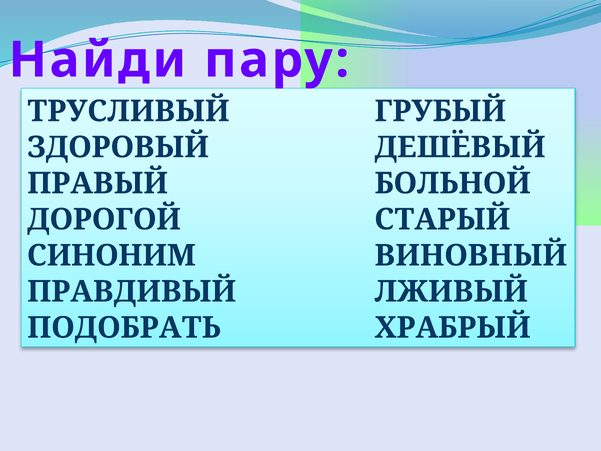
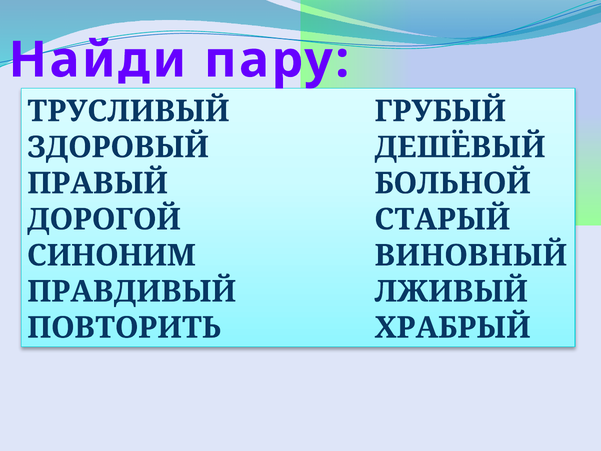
ПОДОБРАТЬ: ПОДОБРАТЬ -> ПОВТОРИТЬ
